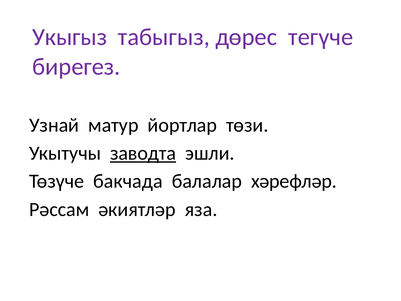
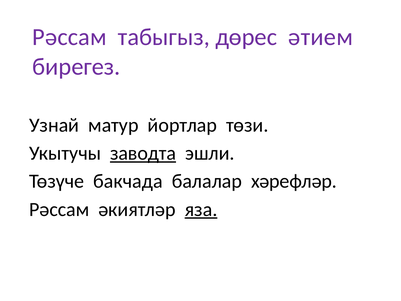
Укыгыз at (70, 37): Укыгыз -> Рәссам
тегүче: тегүче -> әтием
яза underline: none -> present
